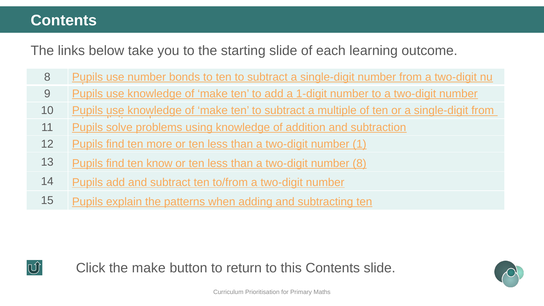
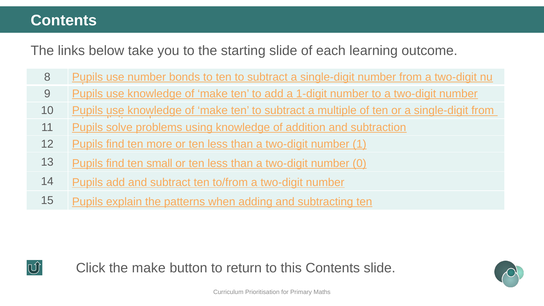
know: know -> small
number 8: 8 -> 0
